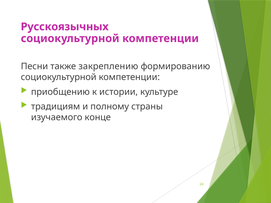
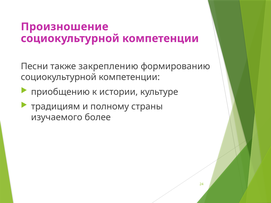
Русскоязычных: Русскоязычных -> Произношение
конце: конце -> более
